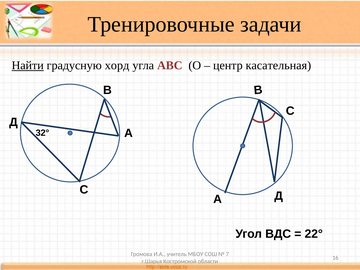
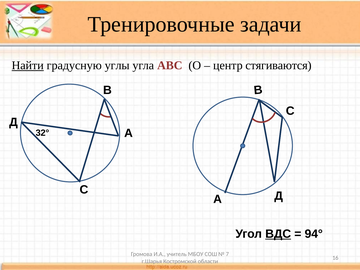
хорд: хорд -> углы
касательная: касательная -> стягиваются
ВДС underline: none -> present
22°: 22° -> 94°
